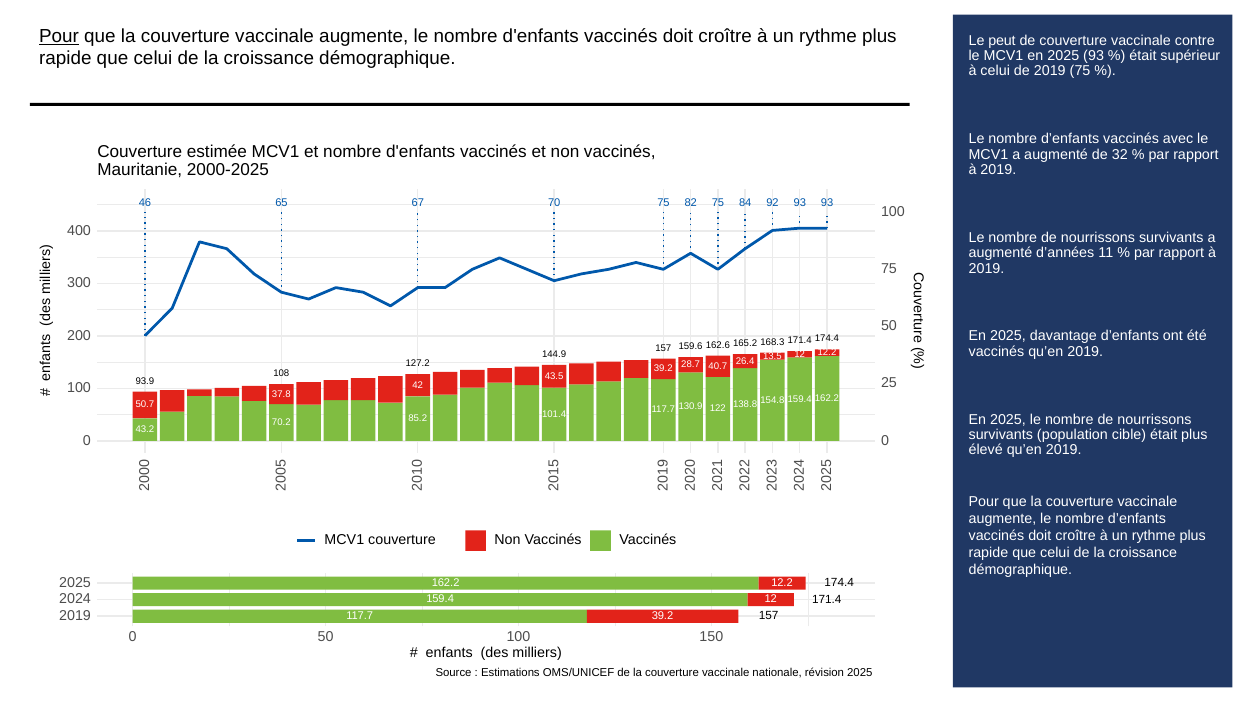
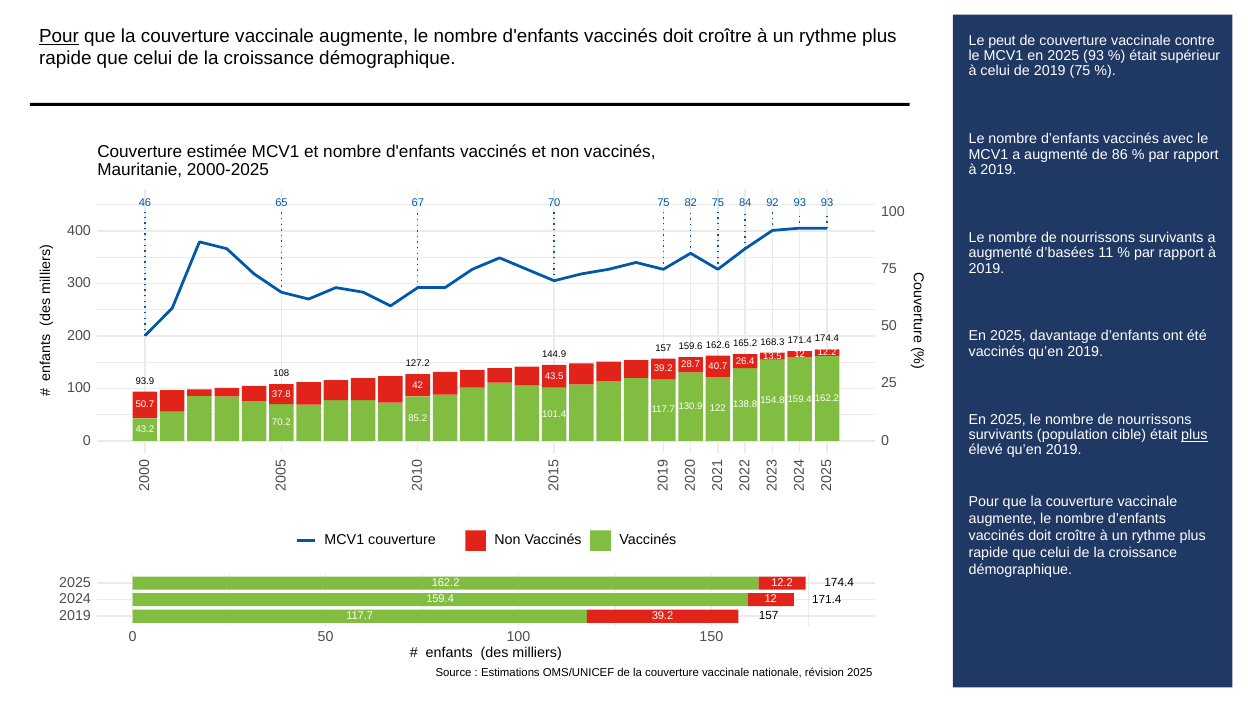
32: 32 -> 86
d’années: d’années -> d’basées
plus at (1194, 435) underline: none -> present
